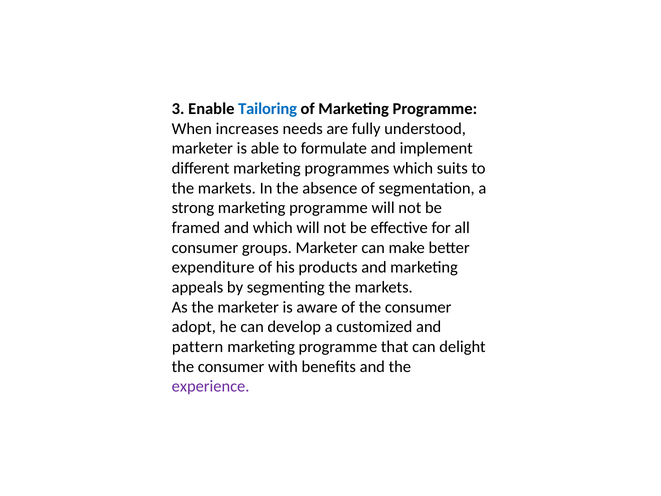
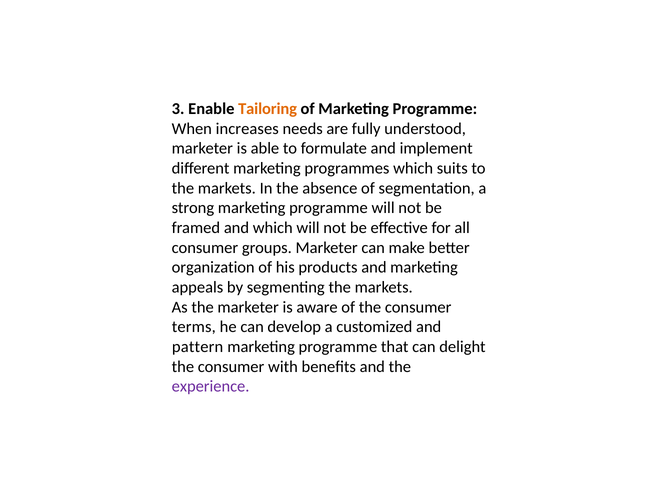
Tailoring colour: blue -> orange
expenditure: expenditure -> organization
adopt: adopt -> terms
